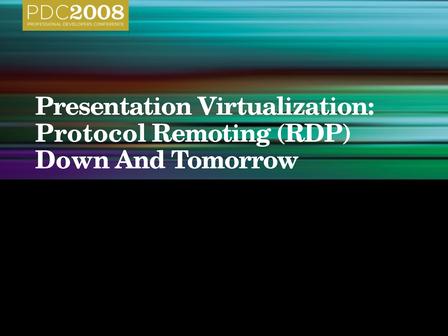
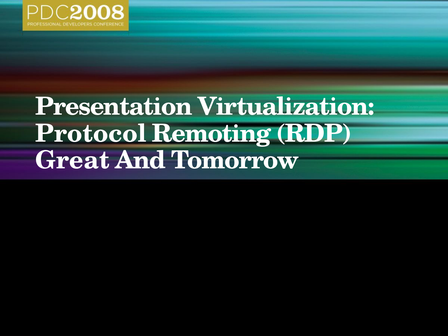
Down: Down -> Great
